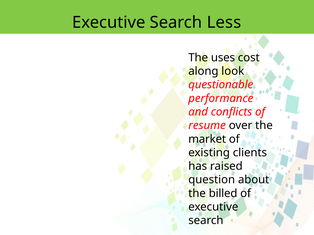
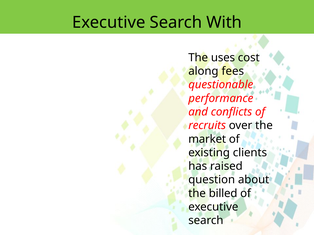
Less: Less -> With
look: look -> fees
resume: resume -> recruits
